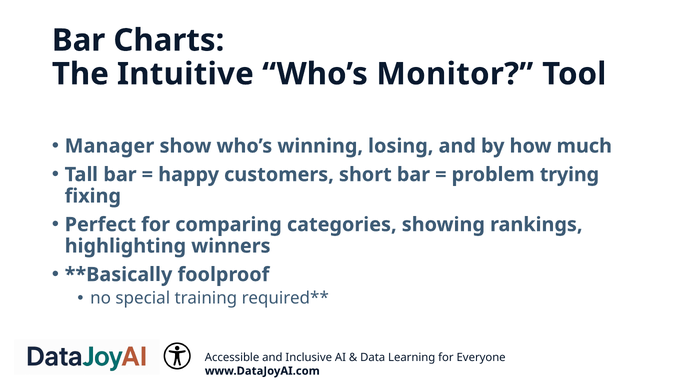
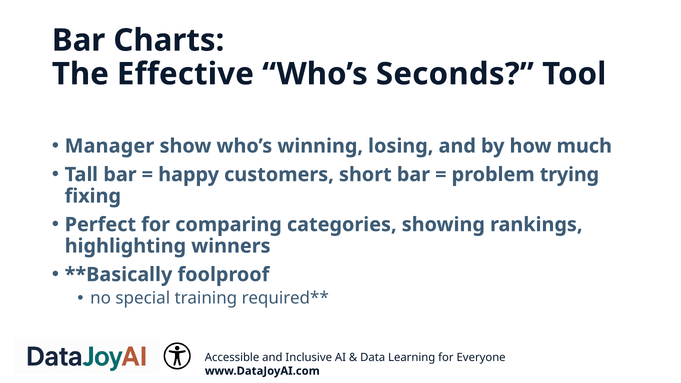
Intuitive: Intuitive -> Effective
Monitor: Monitor -> Seconds
